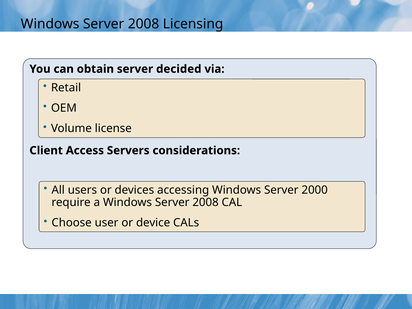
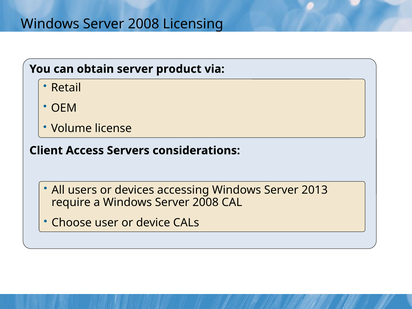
decided: decided -> product
2000: 2000 -> 2013
